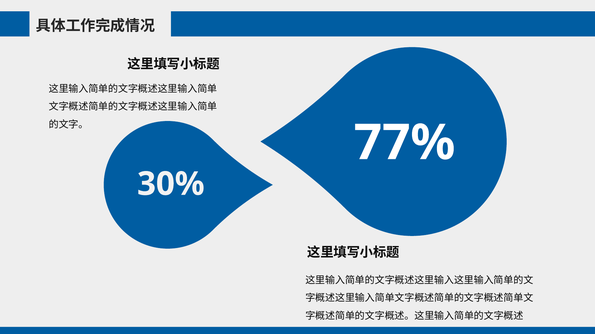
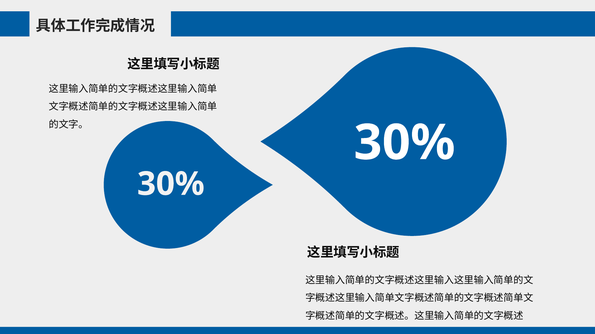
77% at (404, 143): 77% -> 30%
